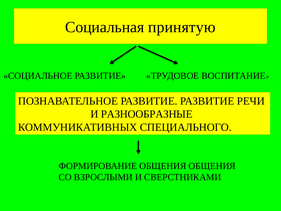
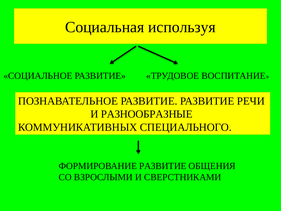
принятую: принятую -> используя
ФОРМИРОВАНИЕ ОБЩЕНИЯ: ОБЩЕНИЯ -> РАЗВИТИЕ
